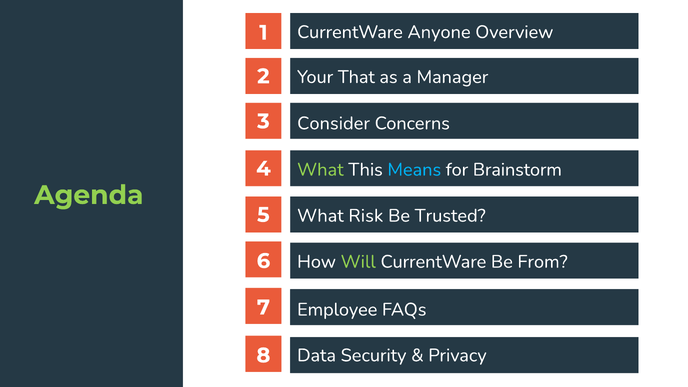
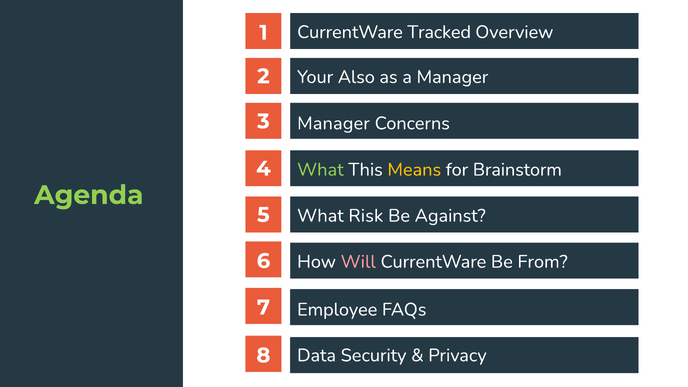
Anyone: Anyone -> Tracked
That: That -> Also
Consider at (334, 123): Consider -> Manager
Means colour: light blue -> yellow
Trusted: Trusted -> Against
Will colour: light green -> pink
